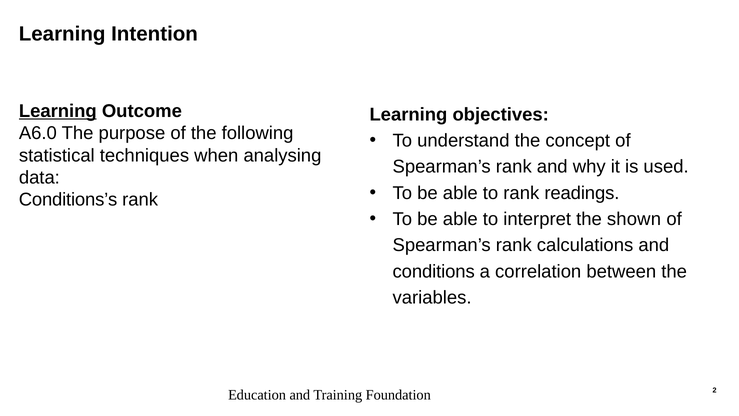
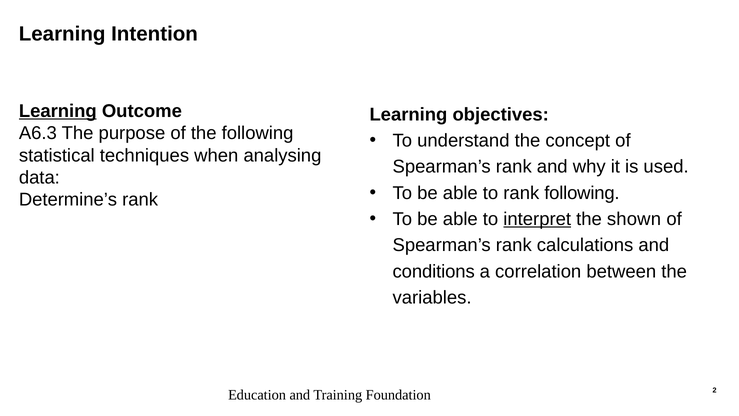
A6.0: A6.0 -> A6.3
rank readings: readings -> following
Conditions’s: Conditions’s -> Determine’s
interpret underline: none -> present
